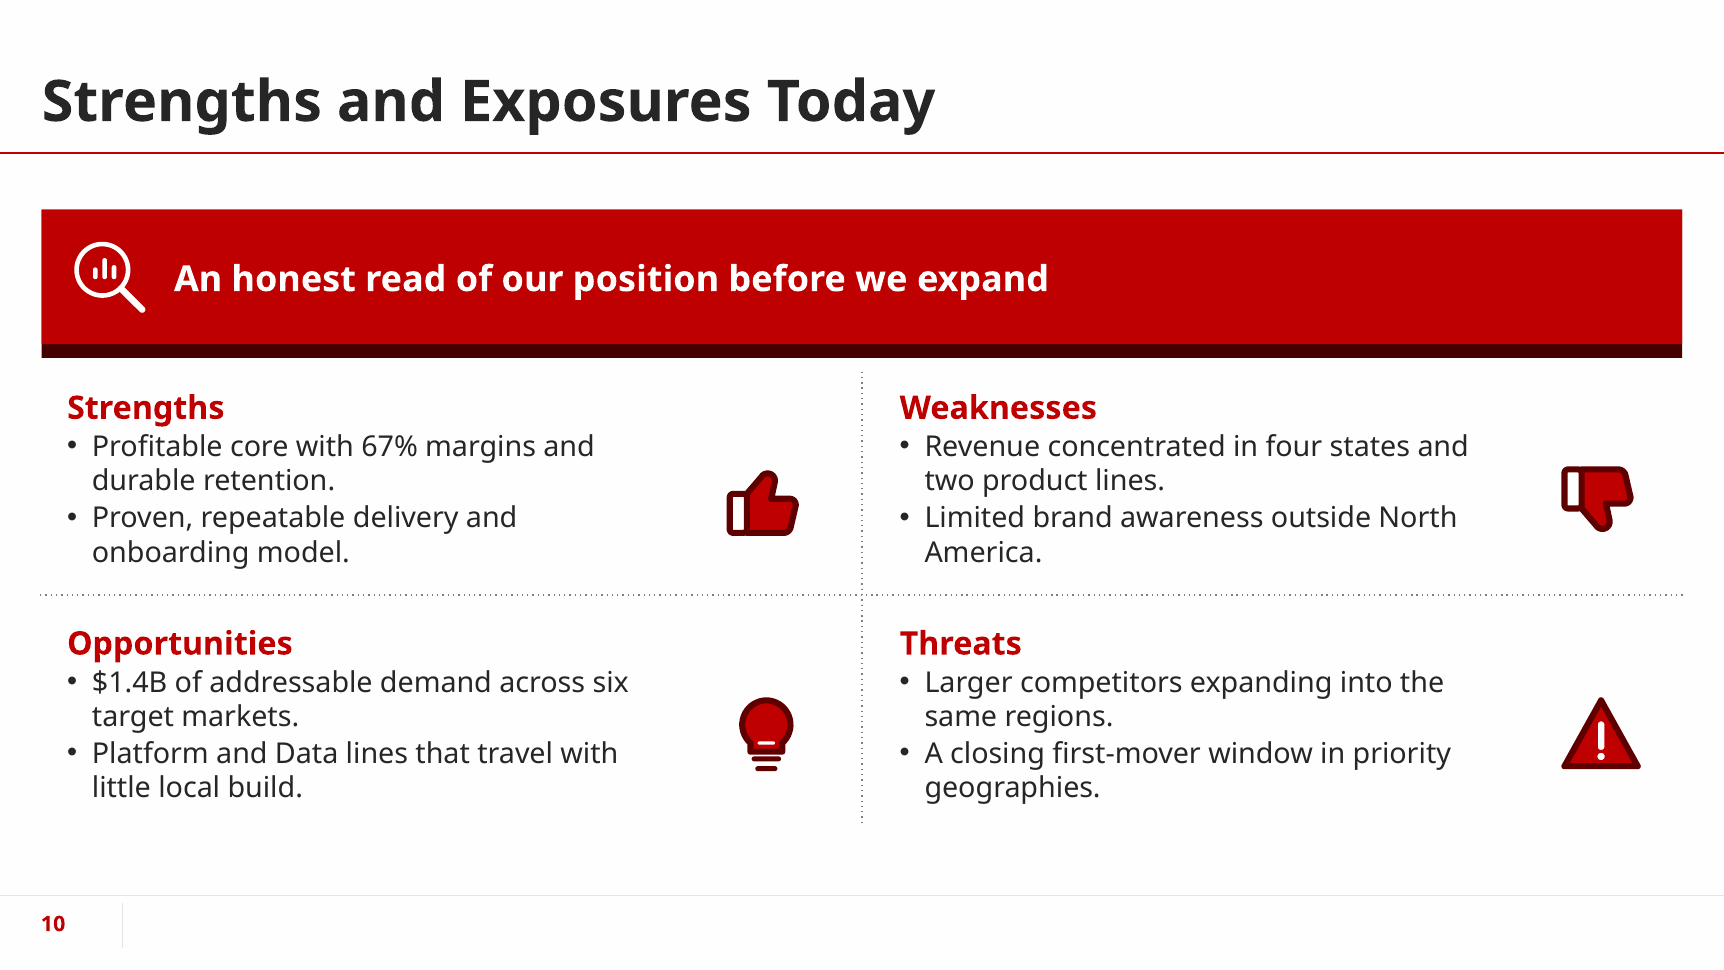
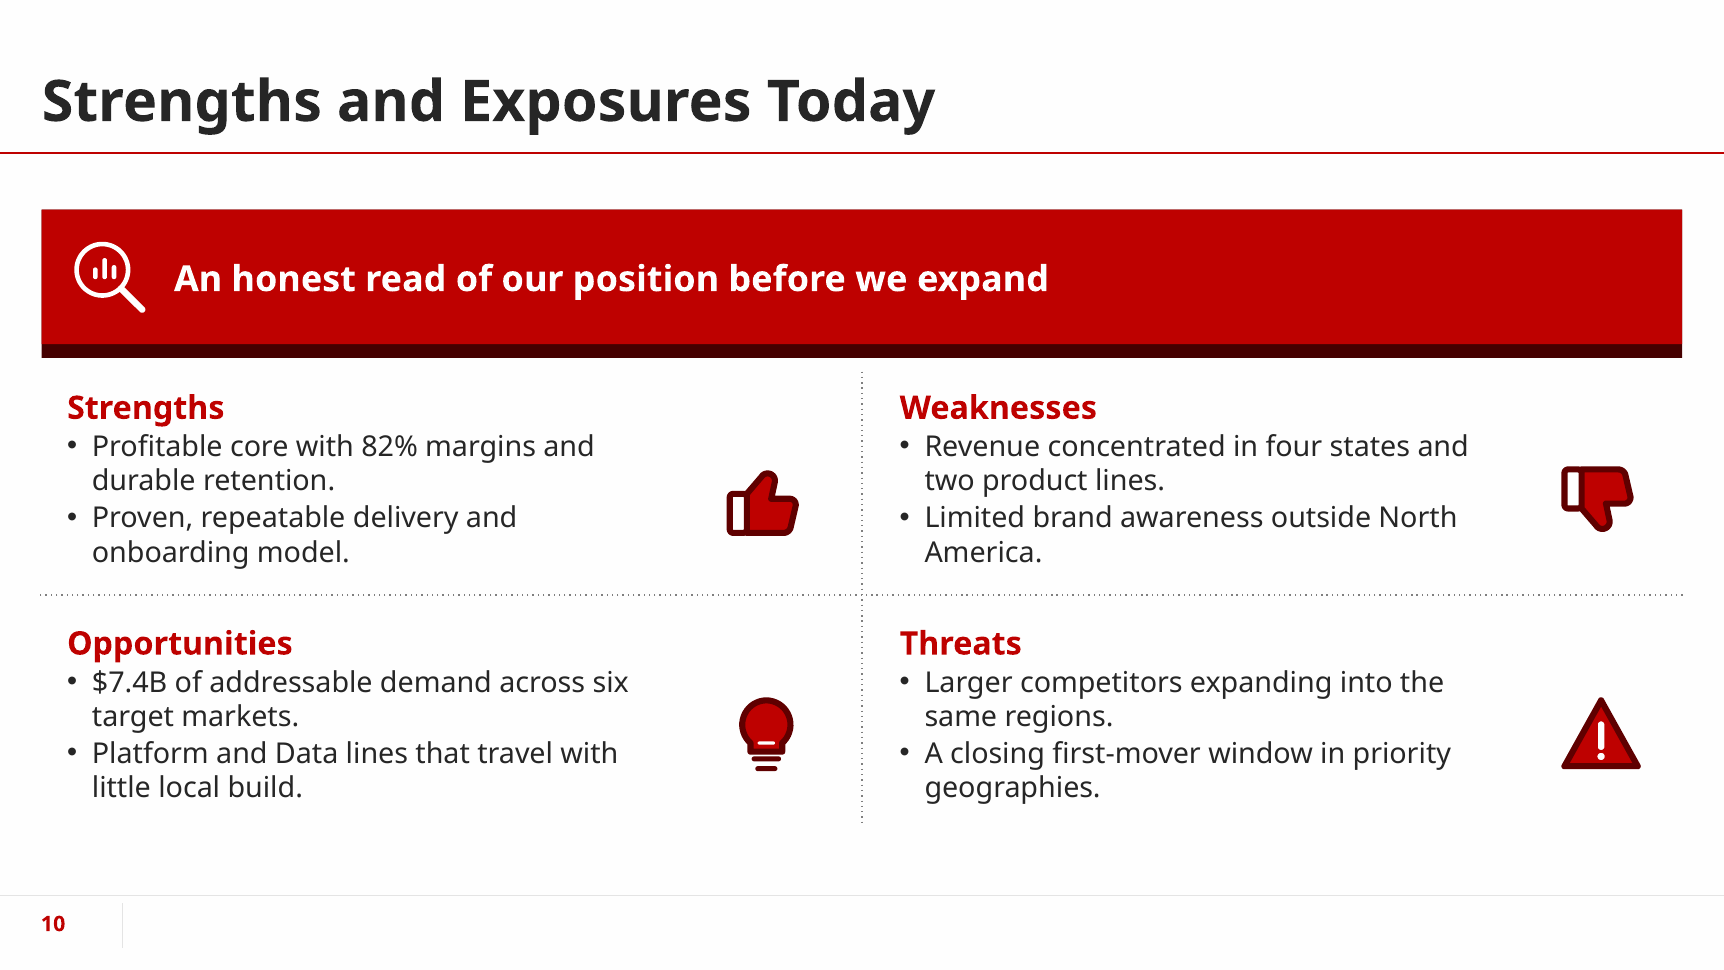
67%: 67% -> 82%
$1.4B: $1.4B -> $7.4B
